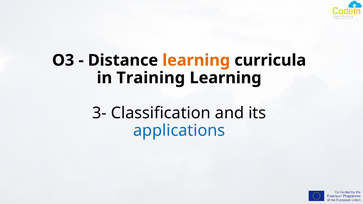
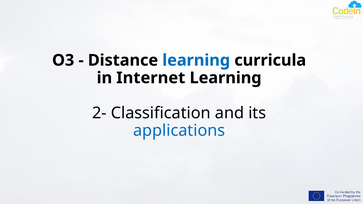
learning at (196, 60) colour: orange -> blue
Training: Training -> Internet
3-: 3- -> 2-
